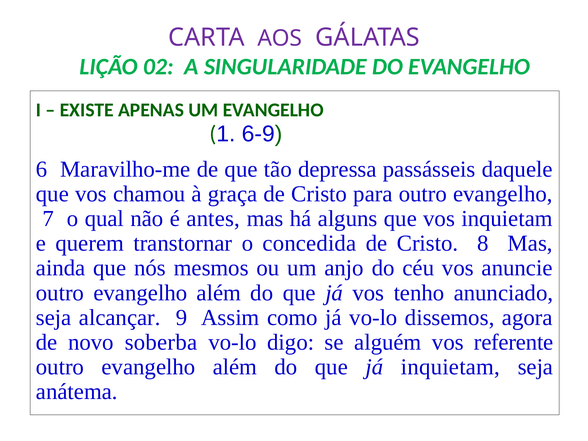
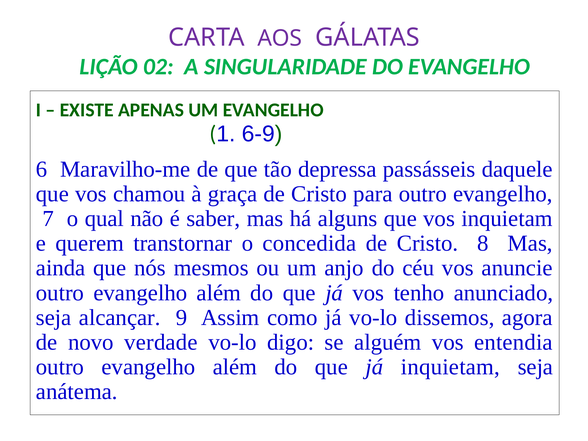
antes: antes -> saber
soberba: soberba -> verdade
referente: referente -> entendia
